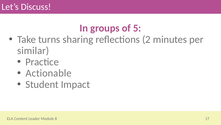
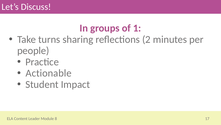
5: 5 -> 1
similar: similar -> people
